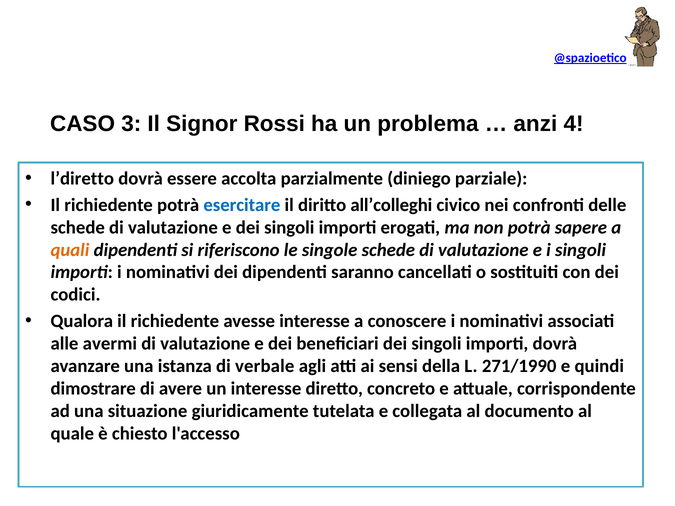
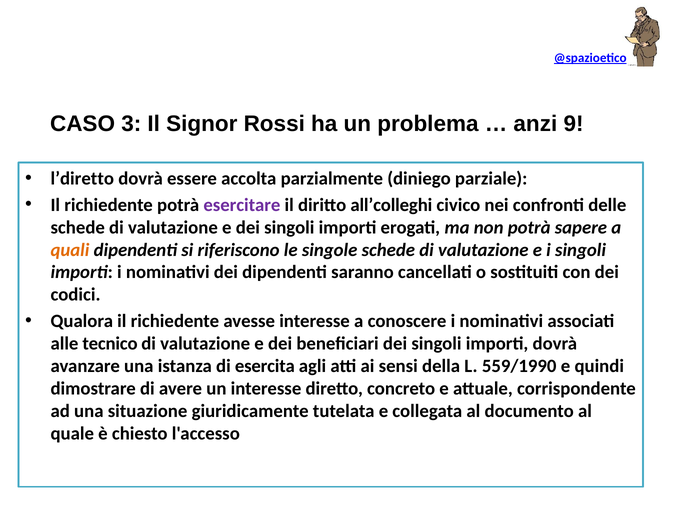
4: 4 -> 9
esercitare colour: blue -> purple
avermi: avermi -> tecnico
verbale: verbale -> esercita
271/1990: 271/1990 -> 559/1990
